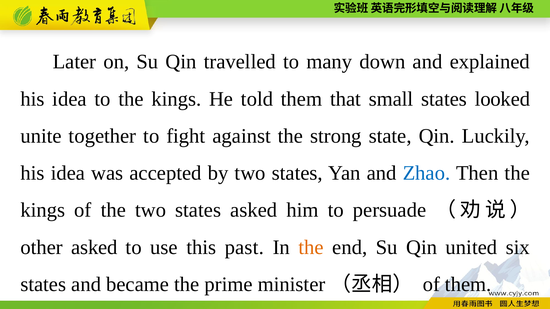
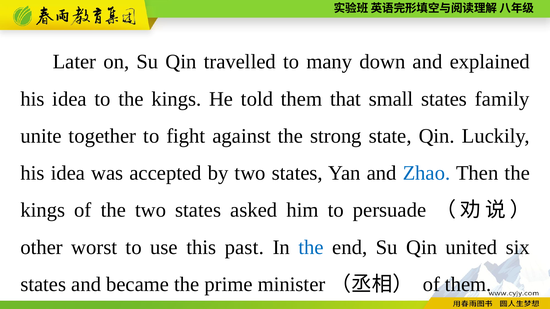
looked: looked -> family
other asked: asked -> worst
the at (311, 248) colour: orange -> blue
